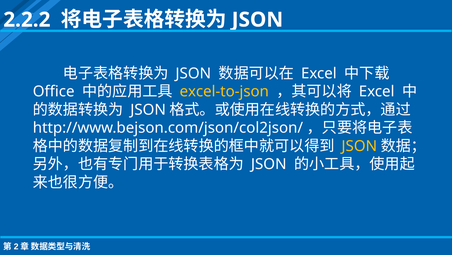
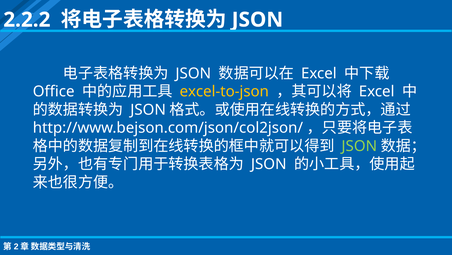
JSON at (359, 146) colour: yellow -> light green
